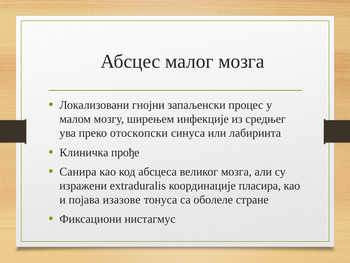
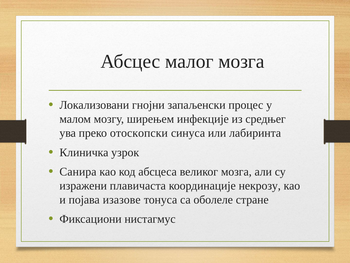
прође: прође -> узрок
extraduralis: extraduralis -> плавичаста
пласира: пласира -> некрозу
